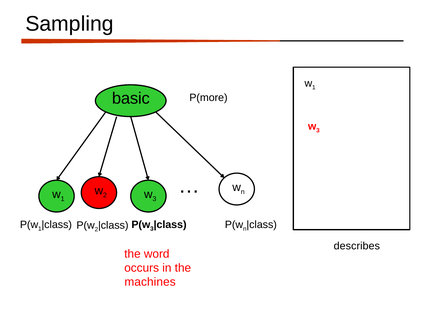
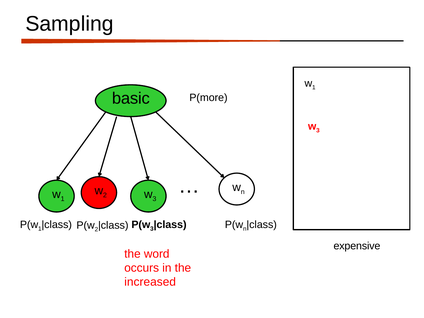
describes: describes -> expensive
machines: machines -> increased
